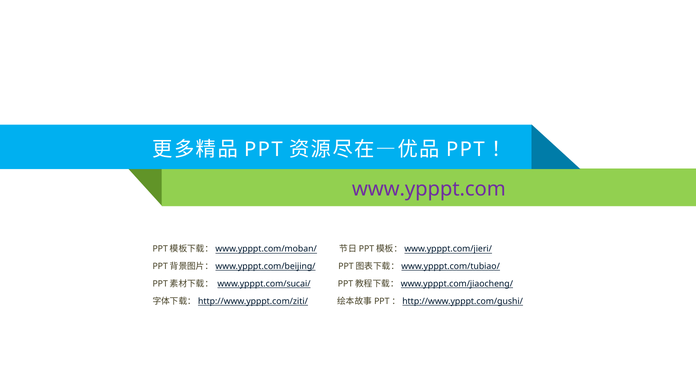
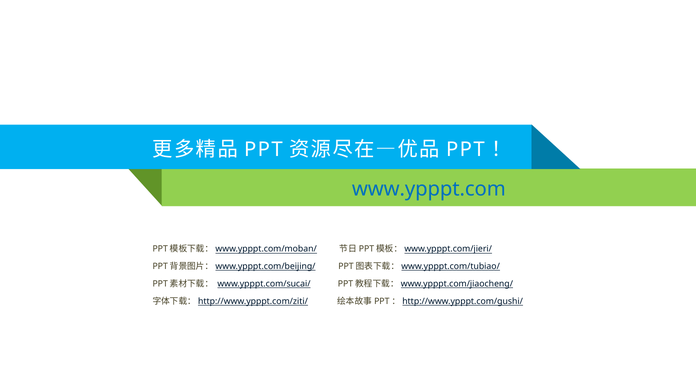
www.ypppt.com colour: purple -> blue
